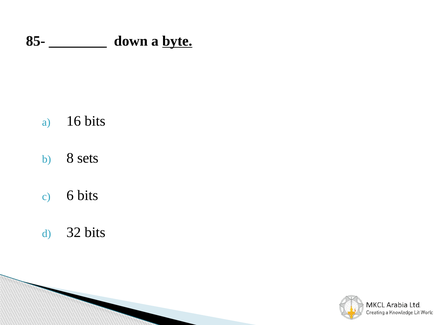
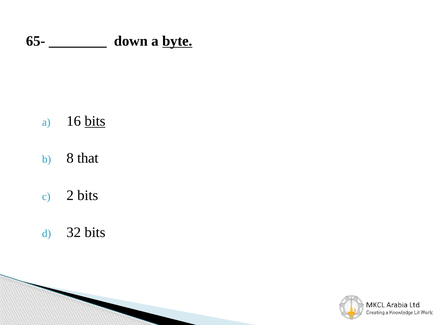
85-: 85- -> 65-
bits at (95, 121) underline: none -> present
sets: sets -> that
6: 6 -> 2
